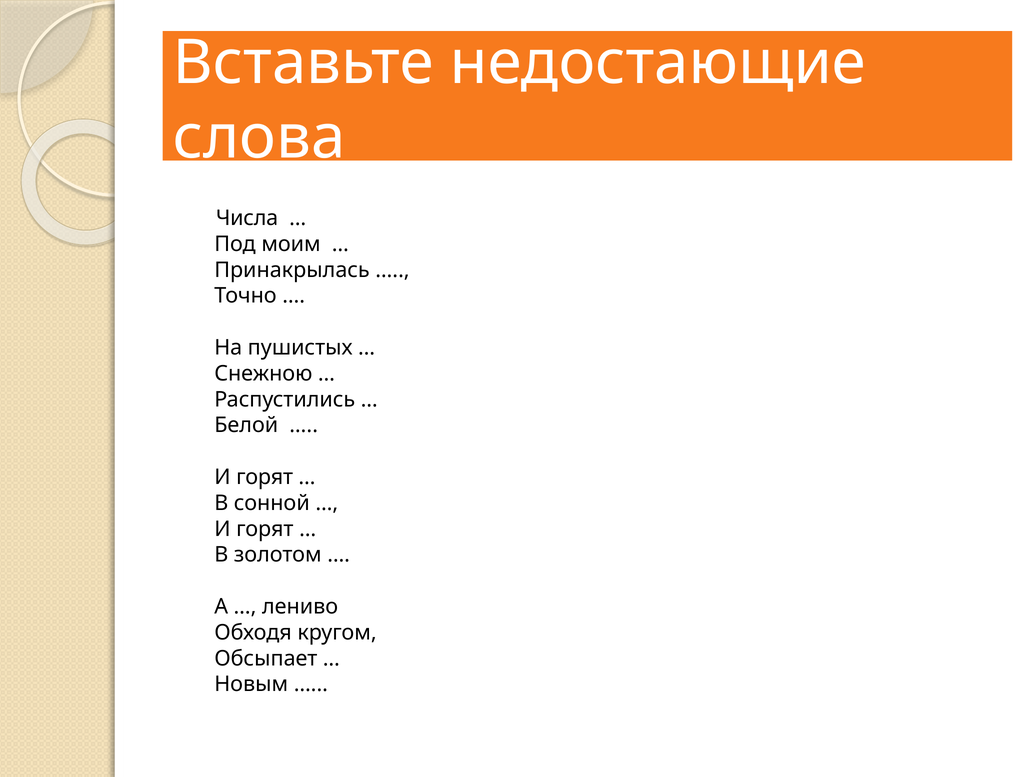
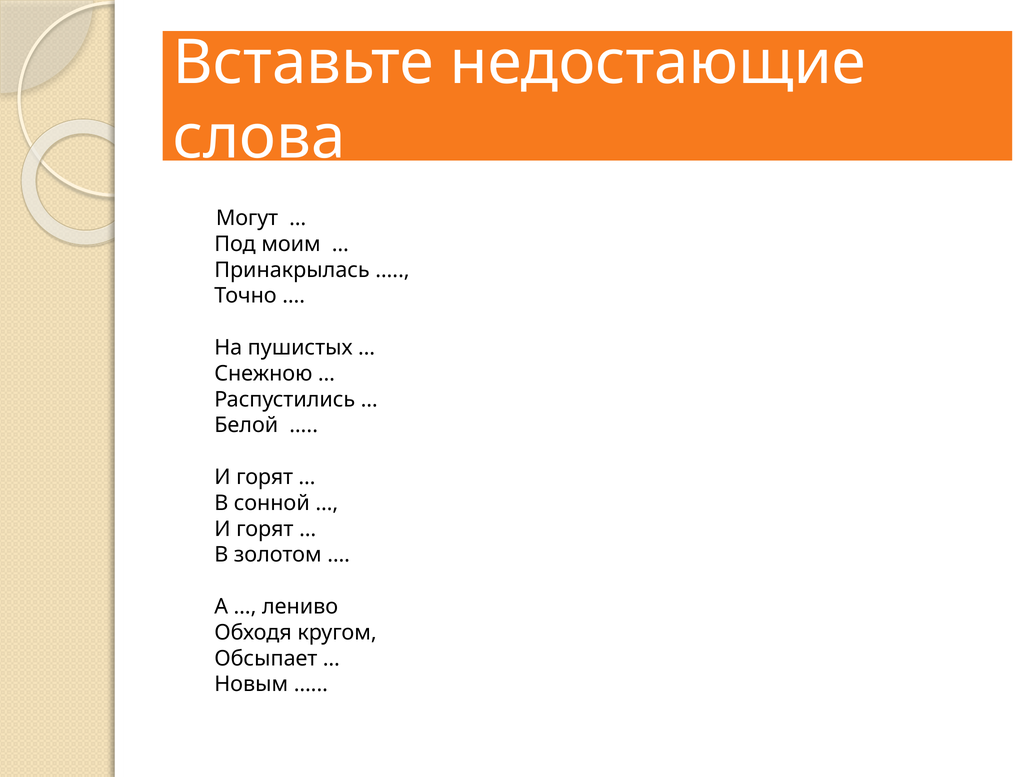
Числа: Числа -> Могут
